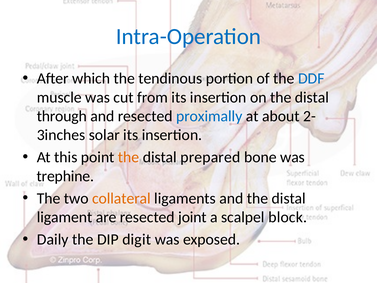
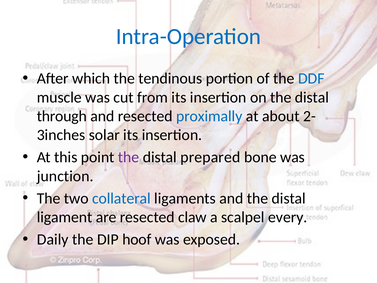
the at (129, 157) colour: orange -> purple
trephine: trephine -> junction
collateral colour: orange -> blue
joint: joint -> claw
block: block -> every
digit: digit -> hoof
